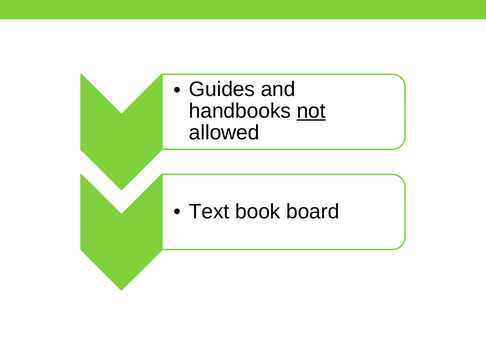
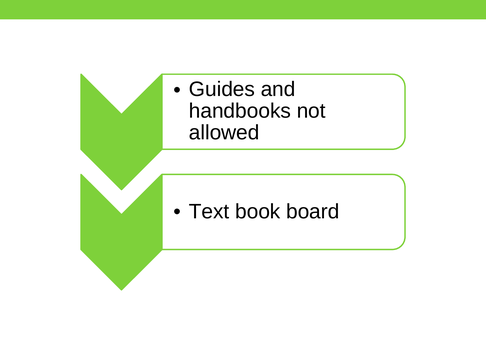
not underline: present -> none
